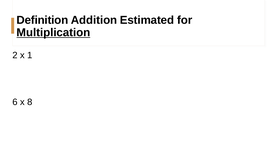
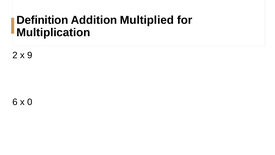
Estimated: Estimated -> Multiplied
Multiplication underline: present -> none
1: 1 -> 9
8: 8 -> 0
